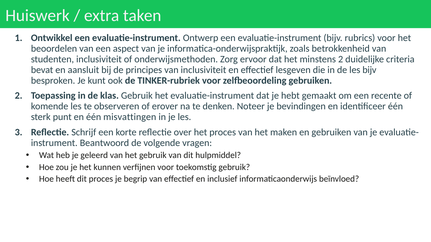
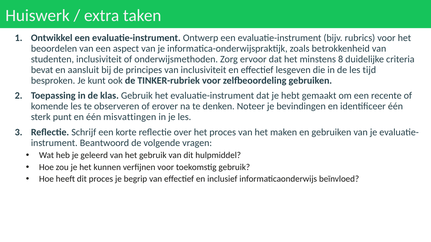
minstens 2: 2 -> 8
les bijv: bijv -> tijd
